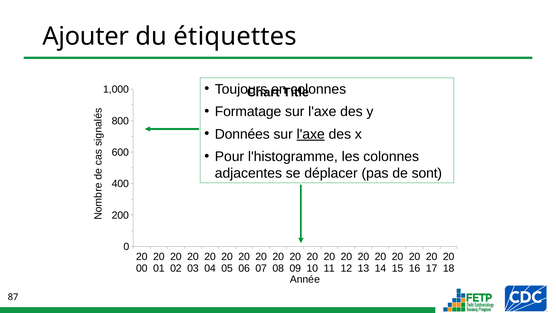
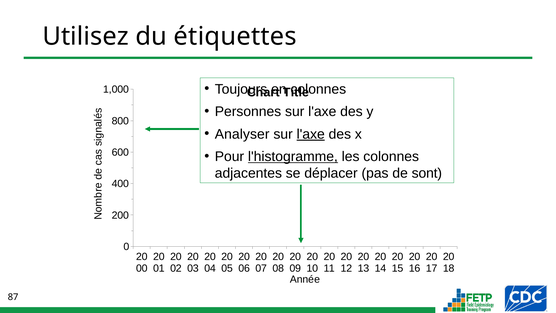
Ajouter: Ajouter -> Utilisez
Formatage: Formatage -> Personnes
Données: Données -> Analyser
l'histogramme underline: none -> present
